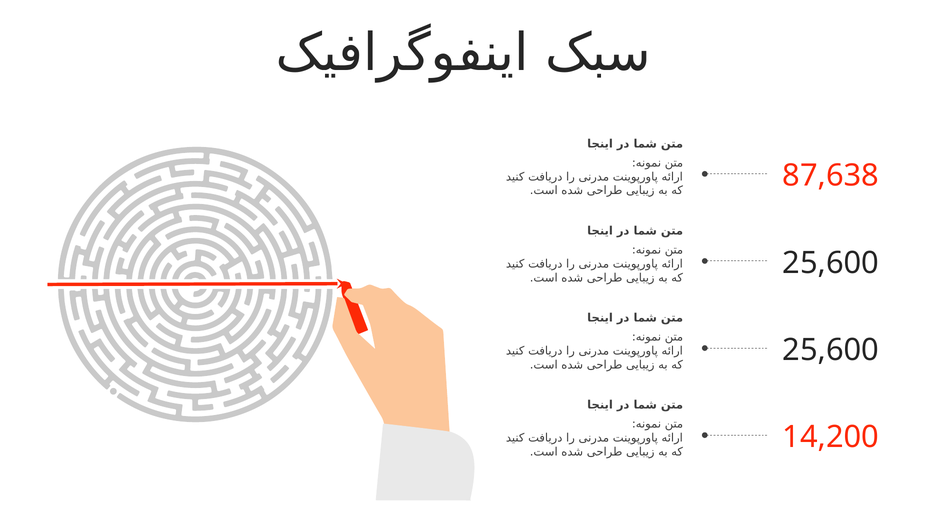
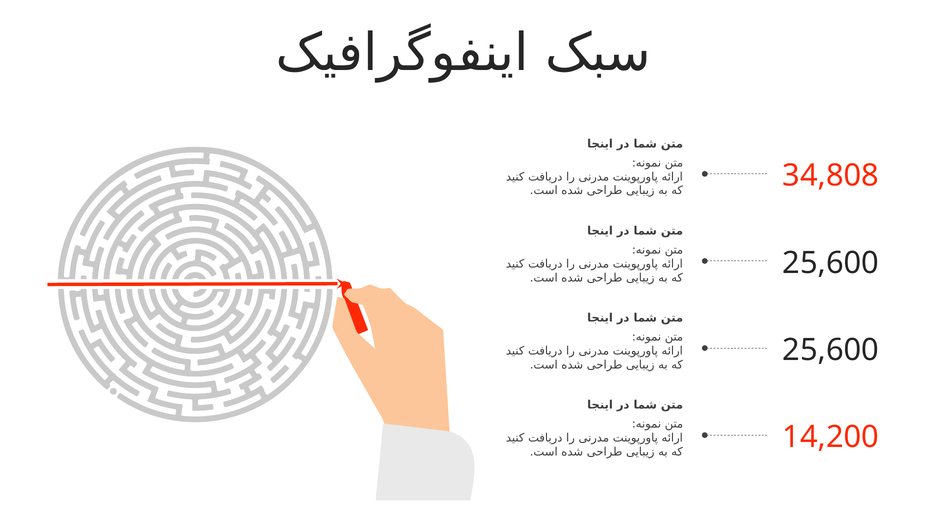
87,638: 87,638 -> 34,808
